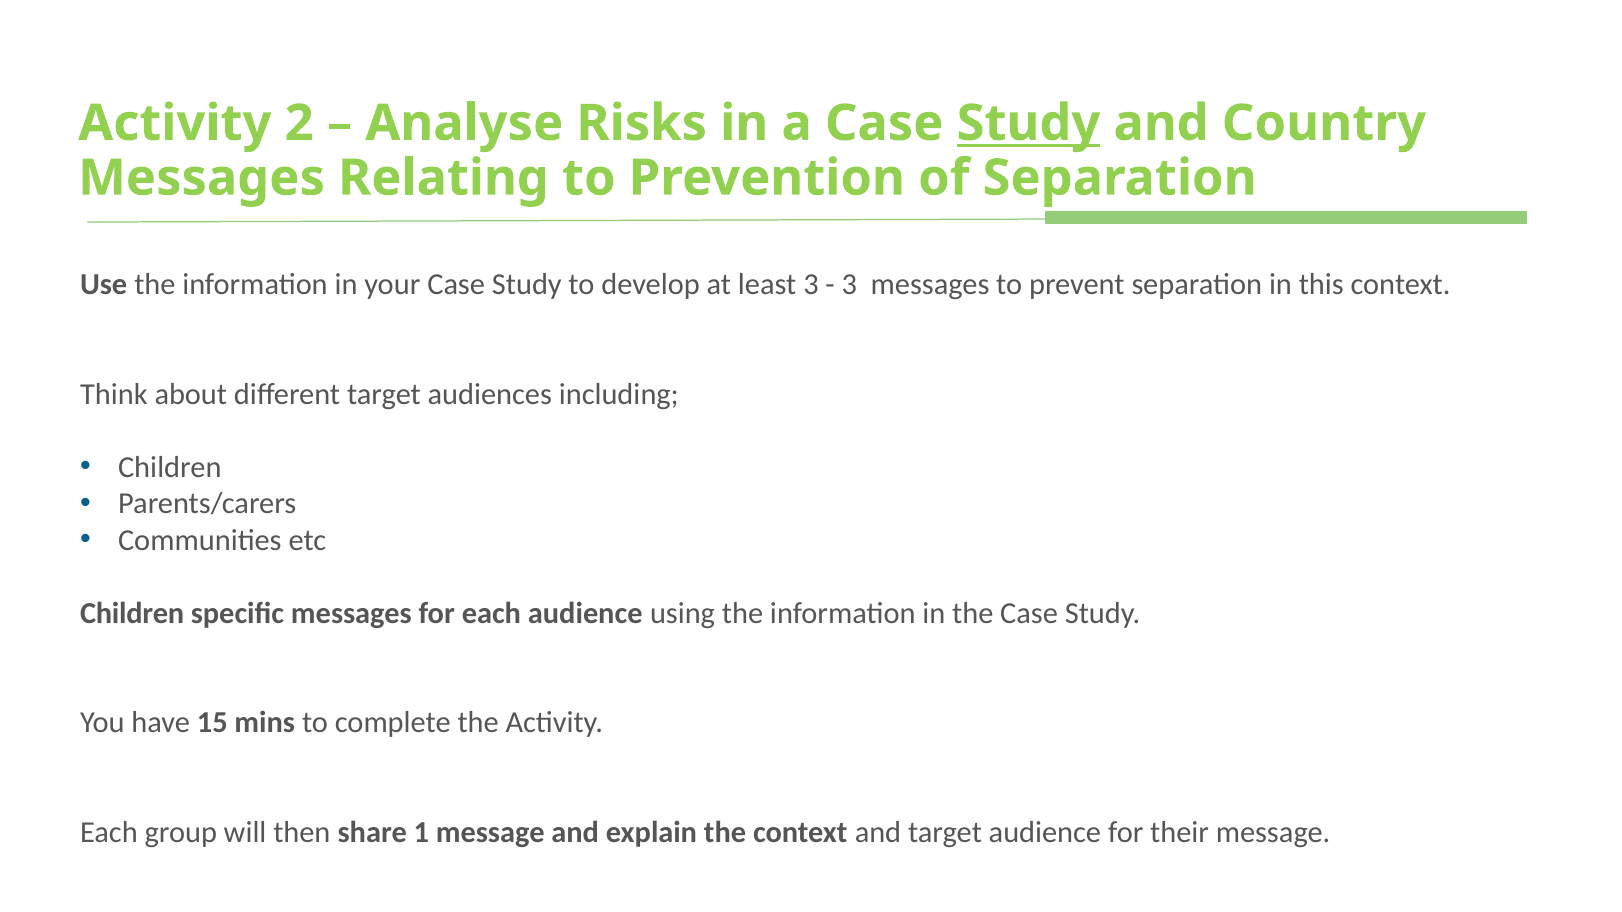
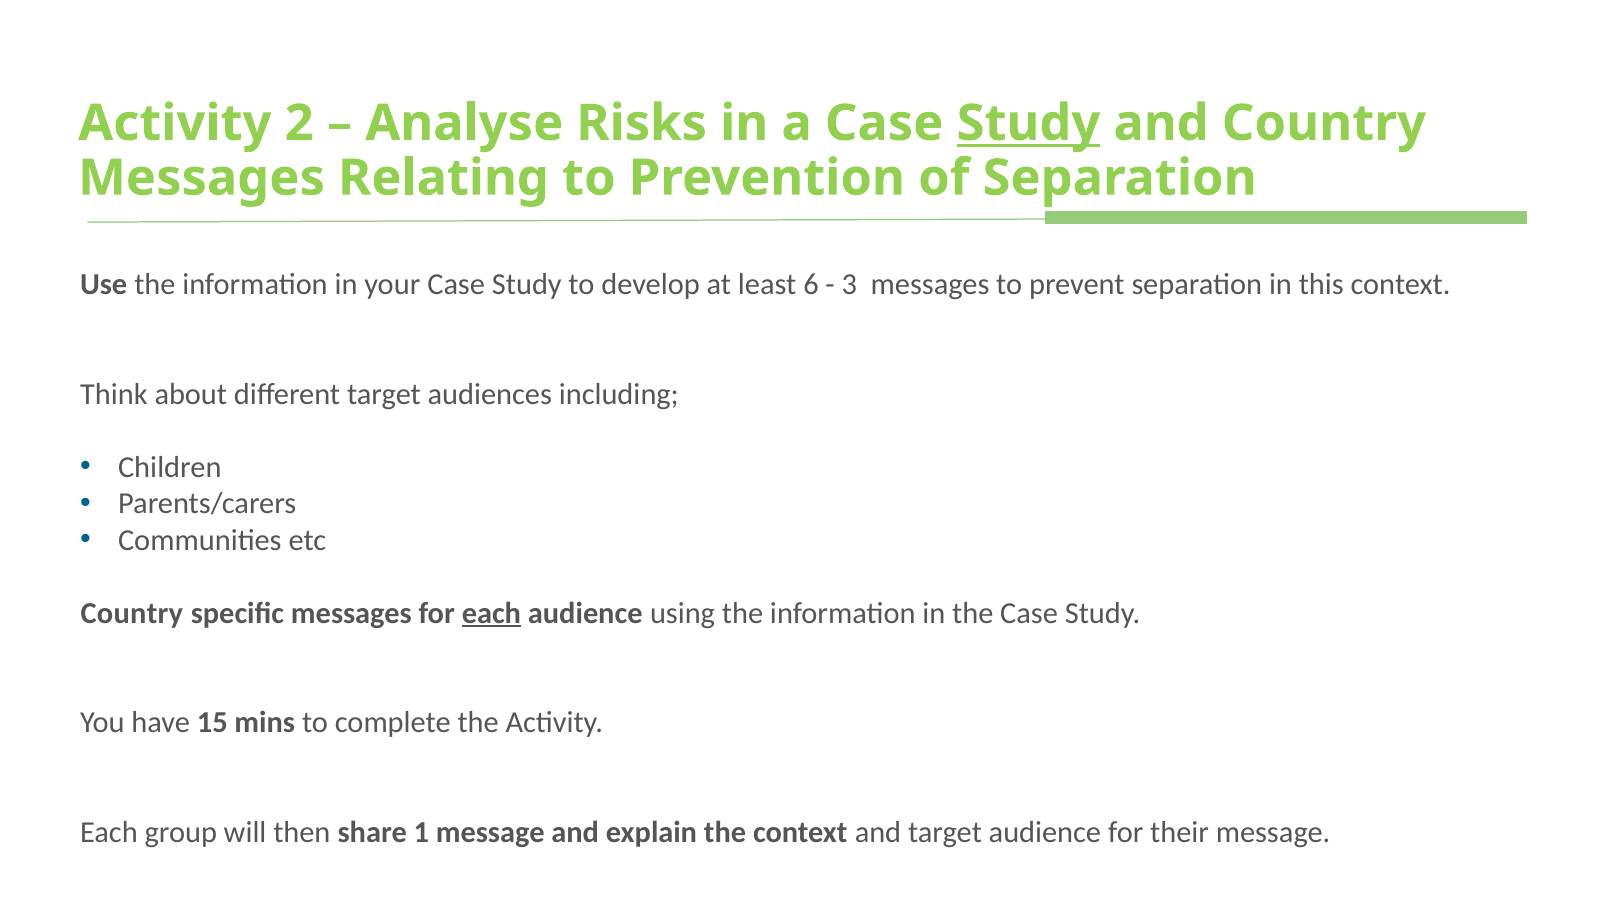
least 3: 3 -> 6
Children at (132, 613): Children -> Country
each at (491, 613) underline: none -> present
